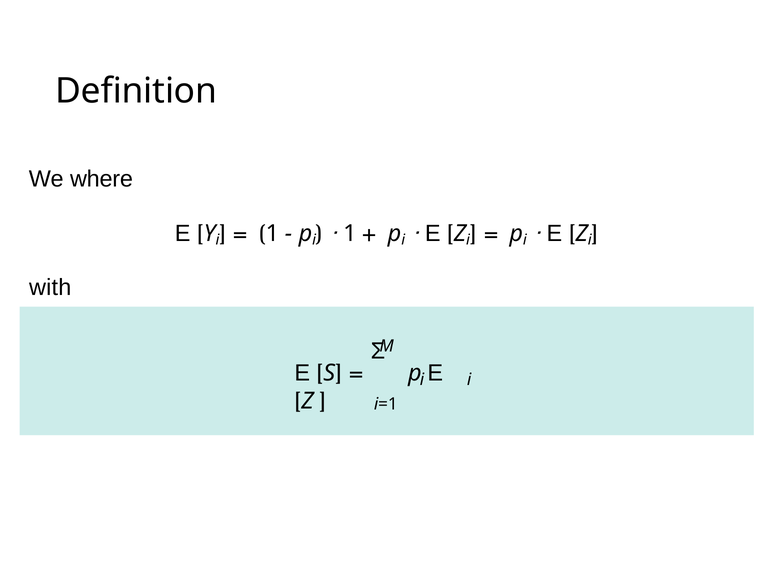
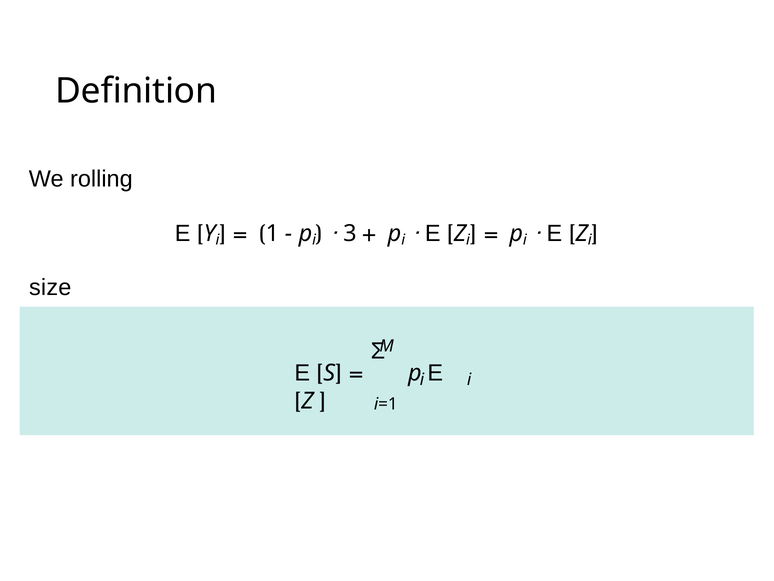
where: where -> rolling
1 at (350, 234): 1 -> 3
with: with -> size
